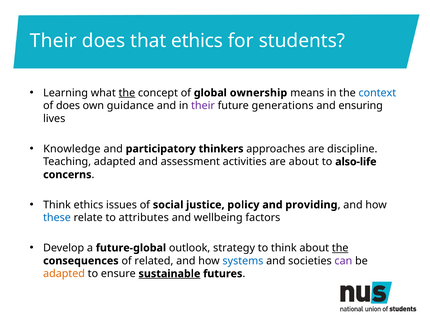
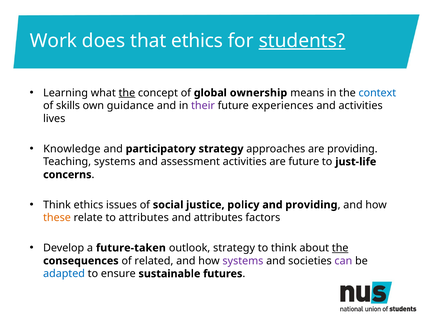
Their at (53, 41): Their -> Work
students underline: none -> present
of does: does -> skills
generations: generations -> experiences
and ensuring: ensuring -> activities
participatory thinkers: thinkers -> strategy
are discipline: discipline -> providing
Teaching adapted: adapted -> systems
are about: about -> future
also-life: also-life -> just-life
these colour: blue -> orange
and wellbeing: wellbeing -> attributes
future-global: future-global -> future-taken
systems at (243, 260) colour: blue -> purple
adapted at (64, 273) colour: orange -> blue
sustainable underline: present -> none
